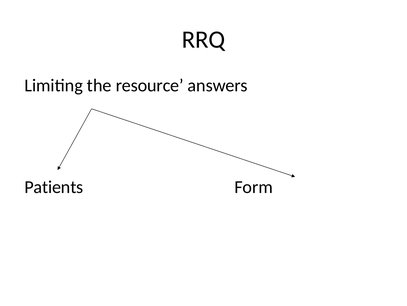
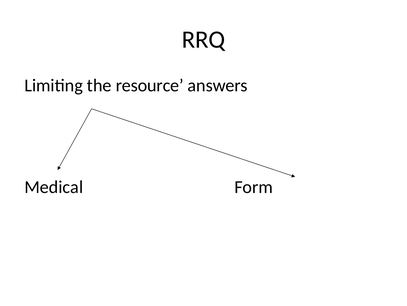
Patients: Patients -> Medical
